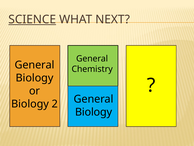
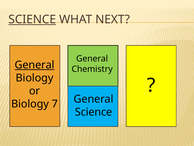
General at (35, 65) underline: none -> present
2: 2 -> 7
Biology at (94, 112): Biology -> Science
